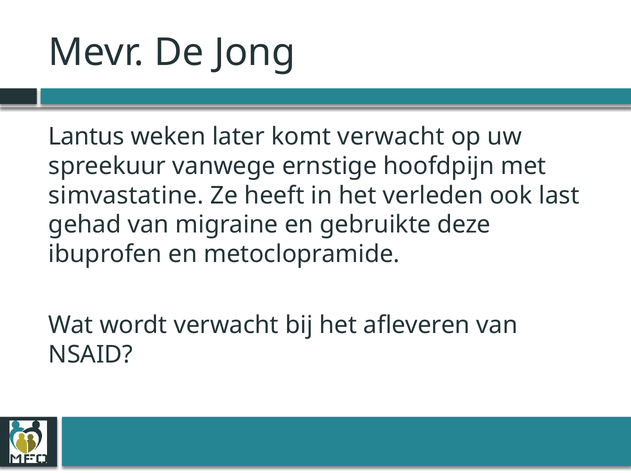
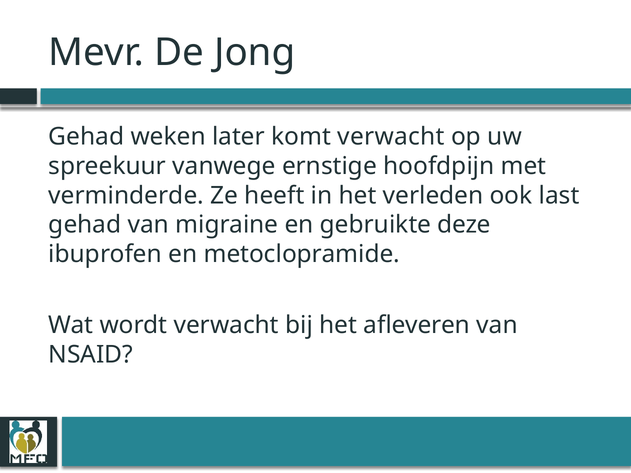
Lantus at (86, 137): Lantus -> Gehad
simvastatine: simvastatine -> verminderde
